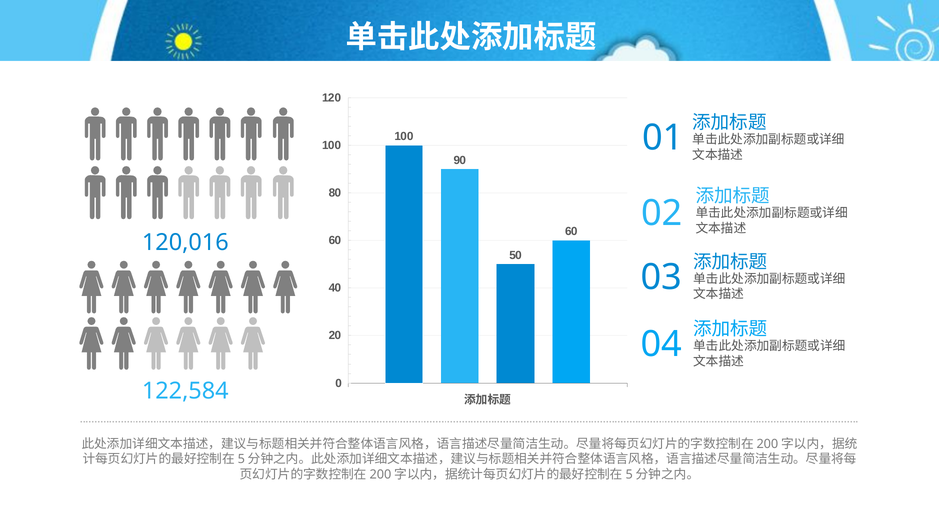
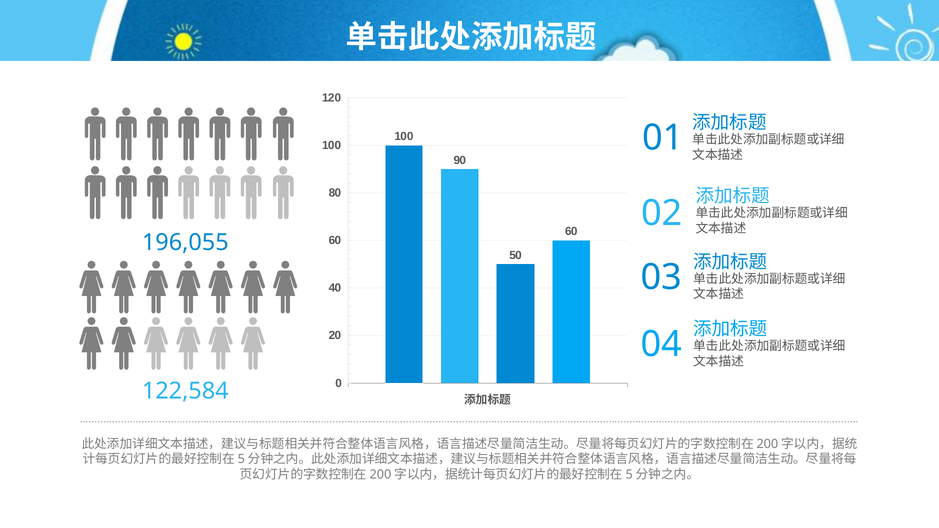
120,016: 120,016 -> 196,055
